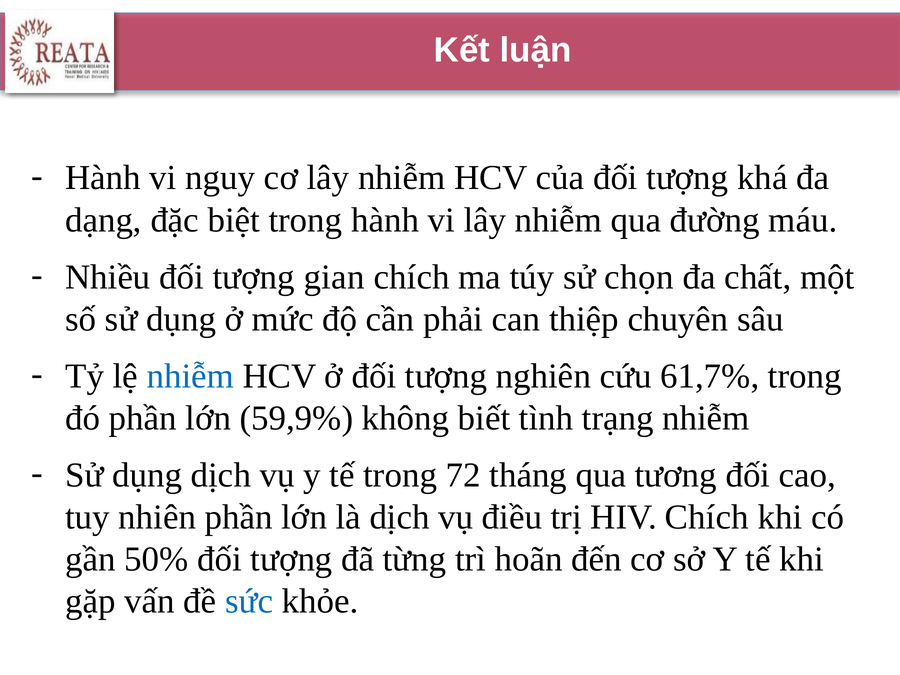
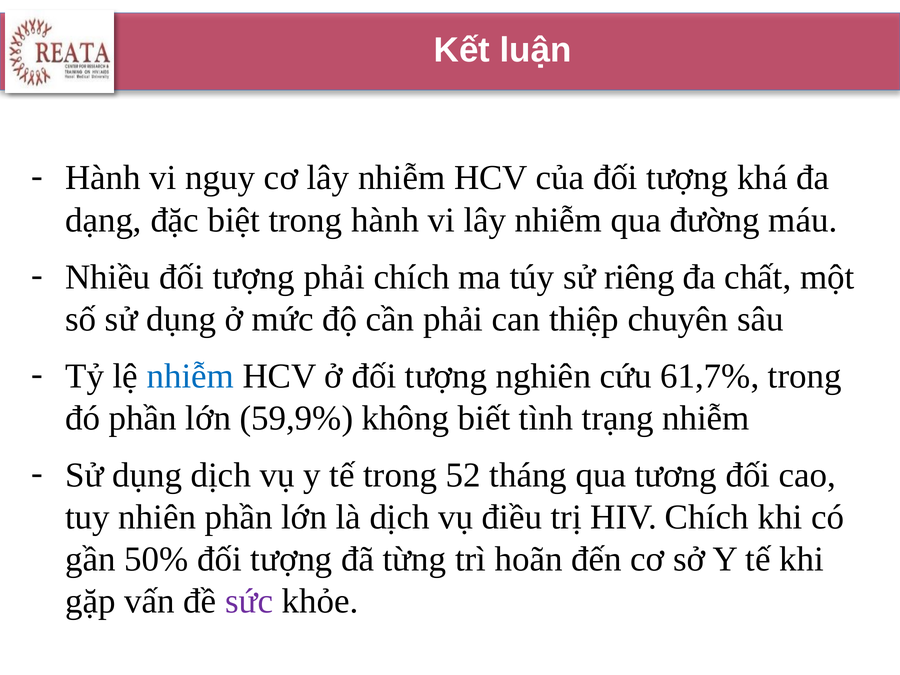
tượng gian: gian -> phải
chọn: chọn -> riêng
72: 72 -> 52
sức colour: blue -> purple
